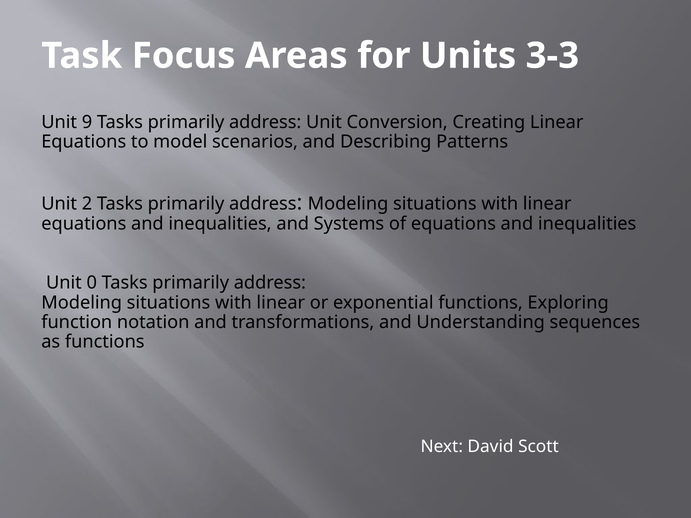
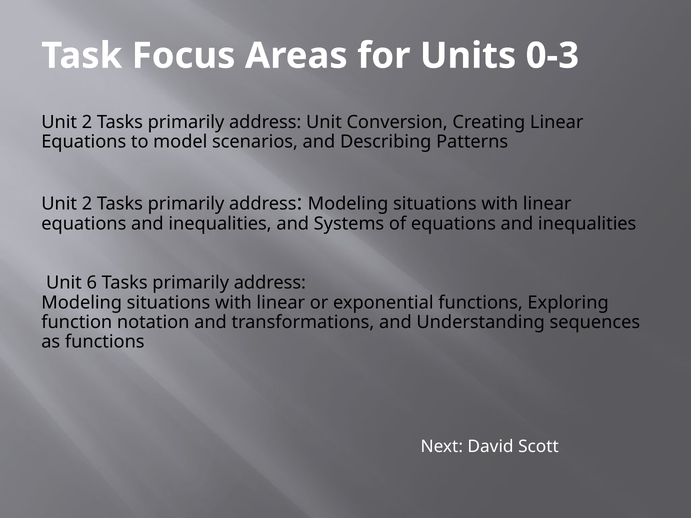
3-3: 3-3 -> 0-3
9 at (87, 122): 9 -> 2
0: 0 -> 6
